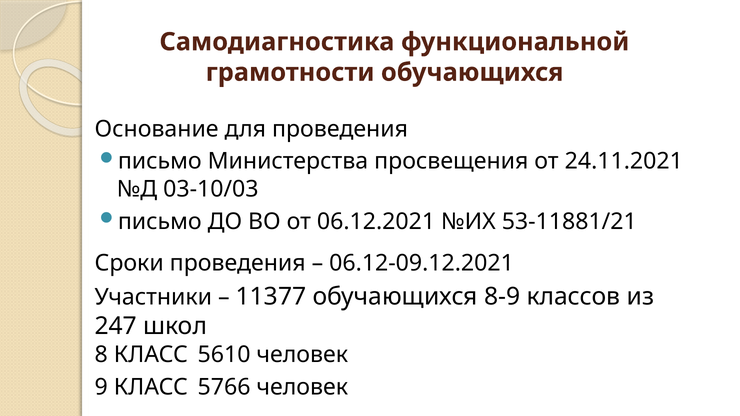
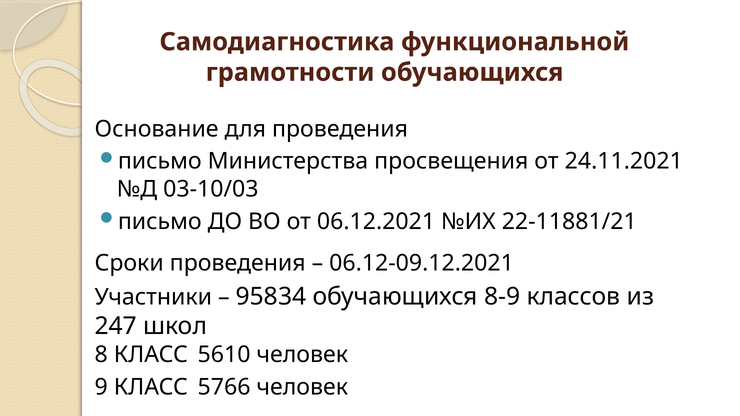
53-11881/21: 53-11881/21 -> 22-11881/21
11377: 11377 -> 95834
